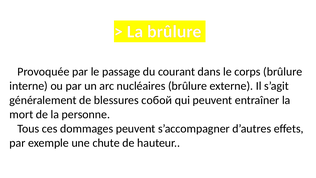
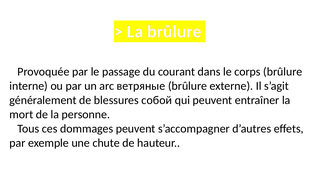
nucléaires: nucléaires -> ветряные
